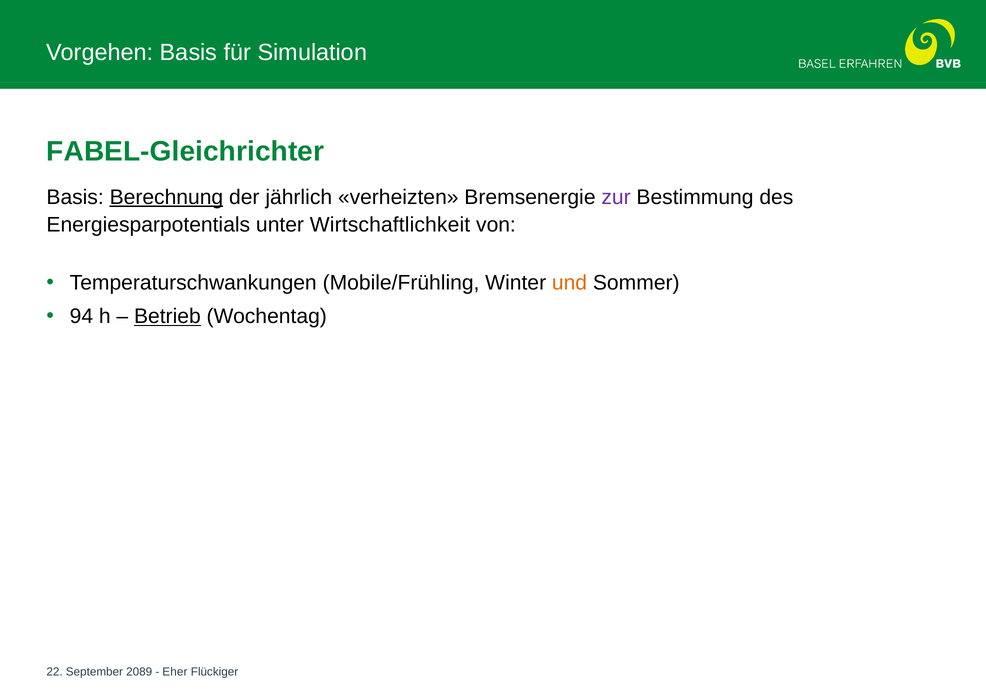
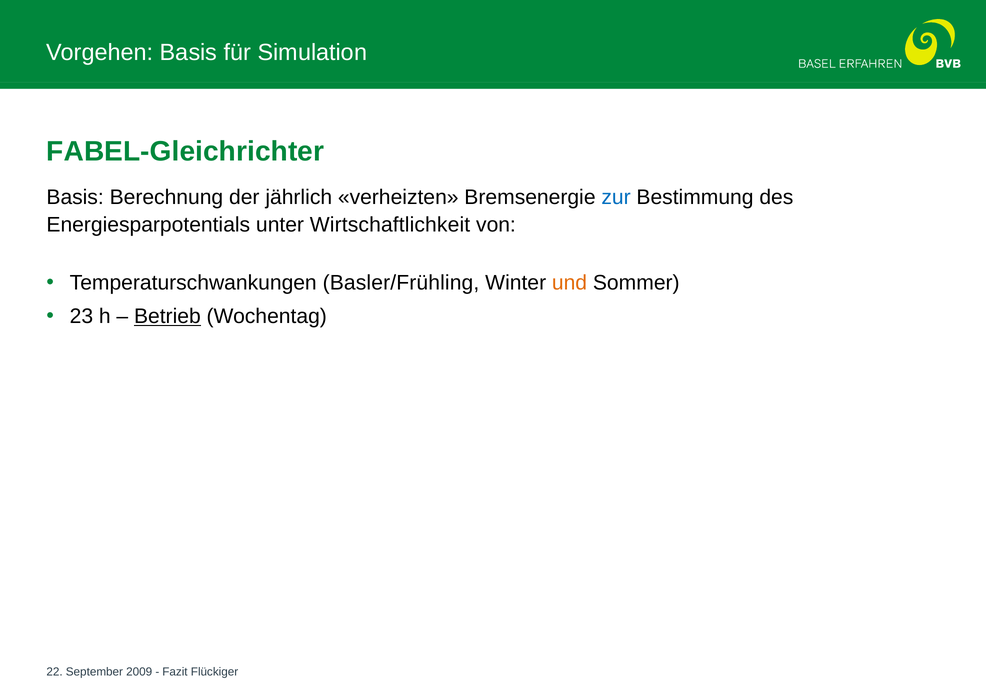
Berechnung underline: present -> none
zur colour: purple -> blue
Mobile/Frühling: Mobile/Frühling -> Basler/Frühling
94: 94 -> 23
2089: 2089 -> 2009
Eher: Eher -> Fazit
